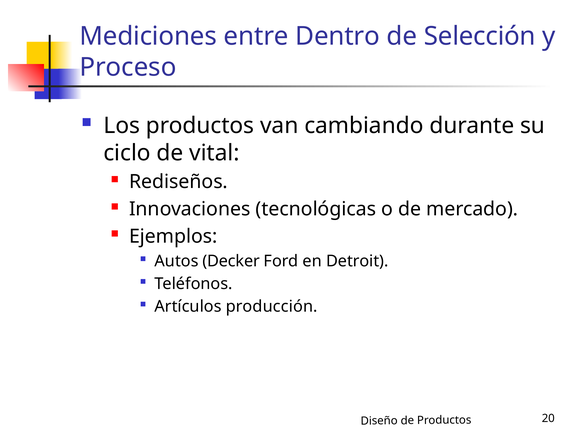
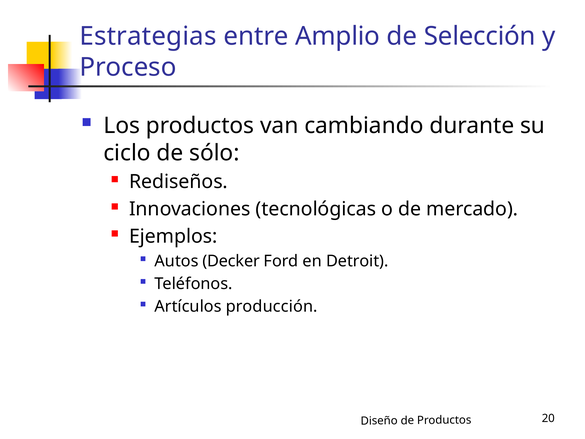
Mediciones: Mediciones -> Estrategias
Dentro: Dentro -> Amplio
vital: vital -> sólo
